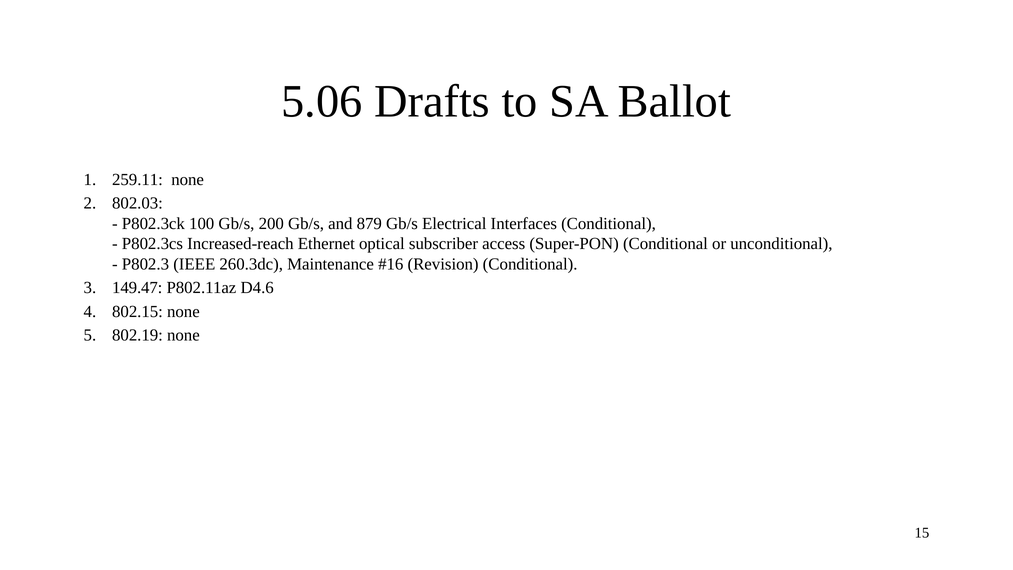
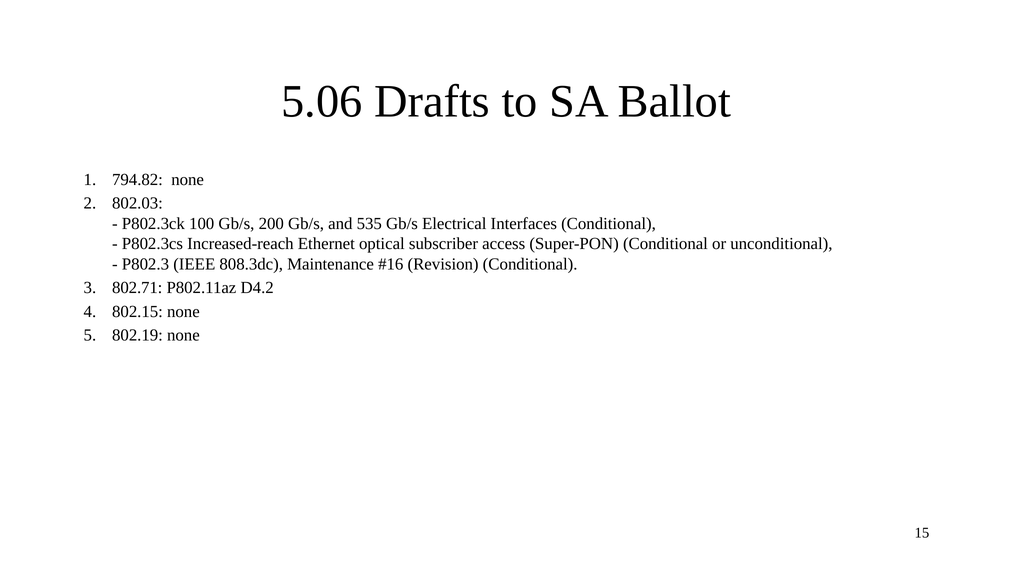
259.11: 259.11 -> 794.82
879: 879 -> 535
260.3dc: 260.3dc -> 808.3dc
149.47: 149.47 -> 802.71
D4.6: D4.6 -> D4.2
